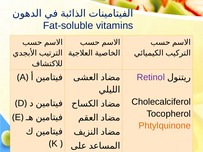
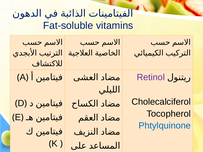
Phtylquinone colour: orange -> blue
